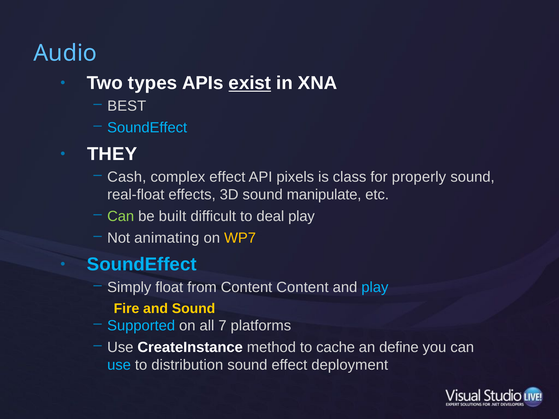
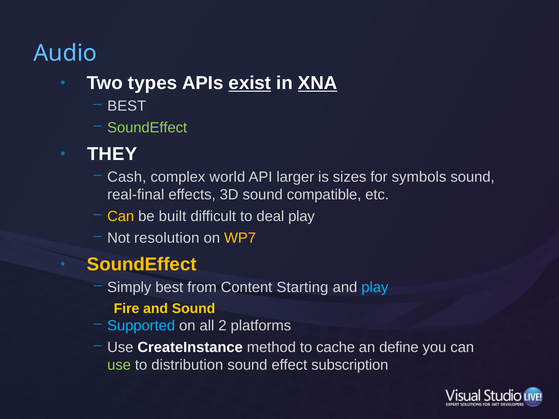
XNA underline: none -> present
SoundEffect at (147, 128) colour: light blue -> light green
complex effect: effect -> world
pixels: pixels -> larger
class: class -> sizes
properly: properly -> symbols
real-float: real-float -> real-final
manipulate: manipulate -> compatible
Can at (121, 216) colour: light green -> yellow
animating: animating -> resolution
SoundEffect at (142, 265) colour: light blue -> yellow
Simply float: float -> best
Content Content: Content -> Starting
7: 7 -> 2
use at (119, 365) colour: light blue -> light green
deployment: deployment -> subscription
